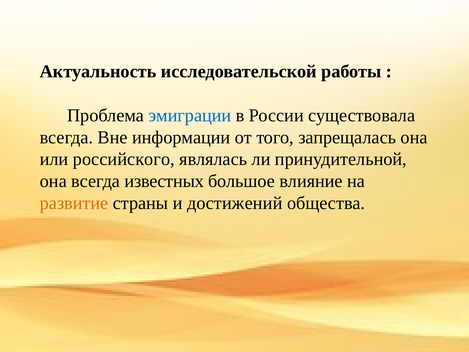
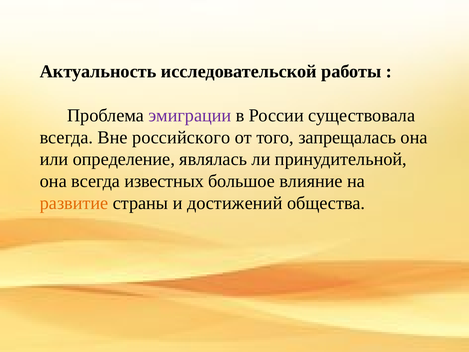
эмиграции colour: blue -> purple
информации: информации -> российского
российского: российского -> определение
